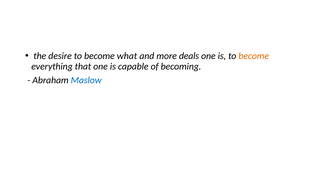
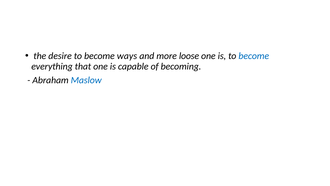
what: what -> ways
deals: deals -> loose
become at (254, 56) colour: orange -> blue
